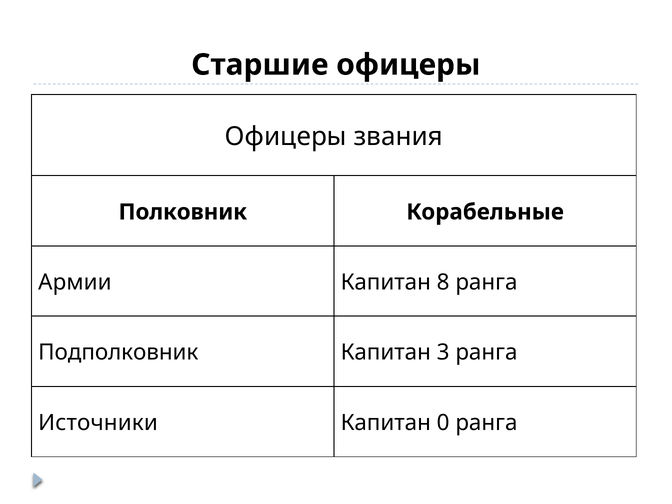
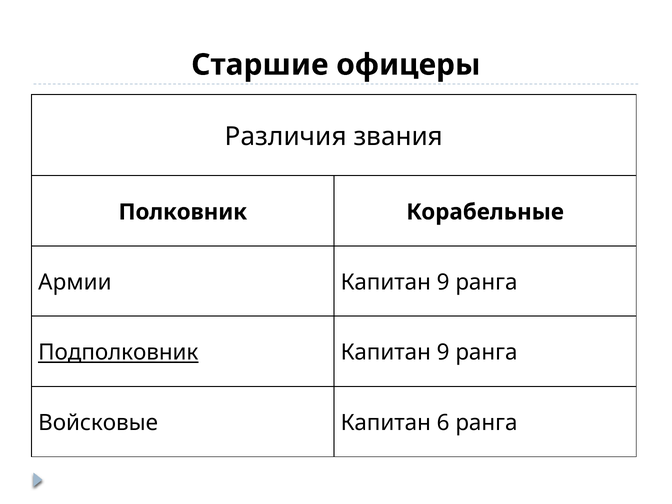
Офицеры at (286, 137): Офицеры -> Различия
8 at (443, 282): 8 -> 9
Подполковник underline: none -> present
3 at (443, 353): 3 -> 9
Источники: Источники -> Войсковые
0: 0 -> 6
